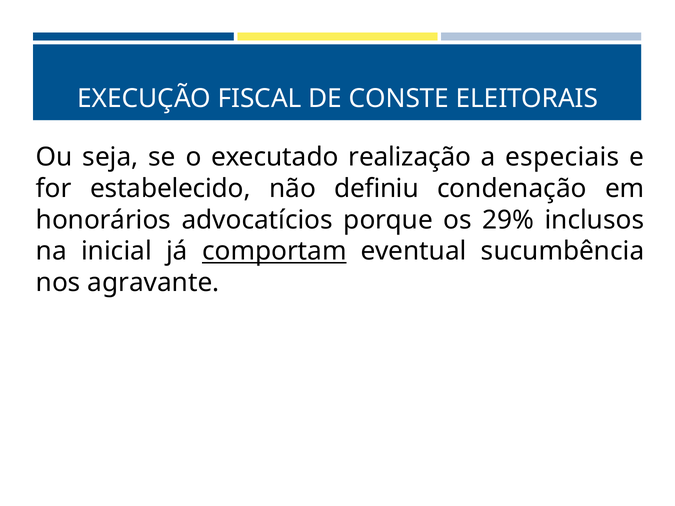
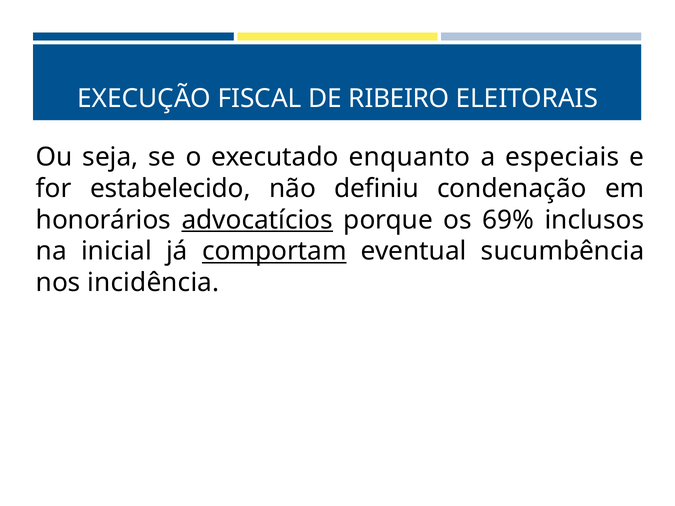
CONSTE: CONSTE -> RIBEIRO
realização: realização -> enquanto
advocatícios underline: none -> present
29%: 29% -> 69%
agravante: agravante -> incidência
